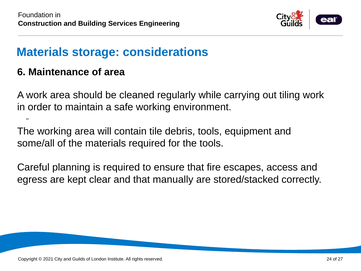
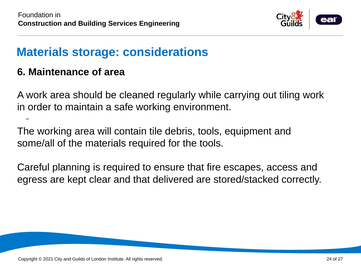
manually: manually -> delivered
